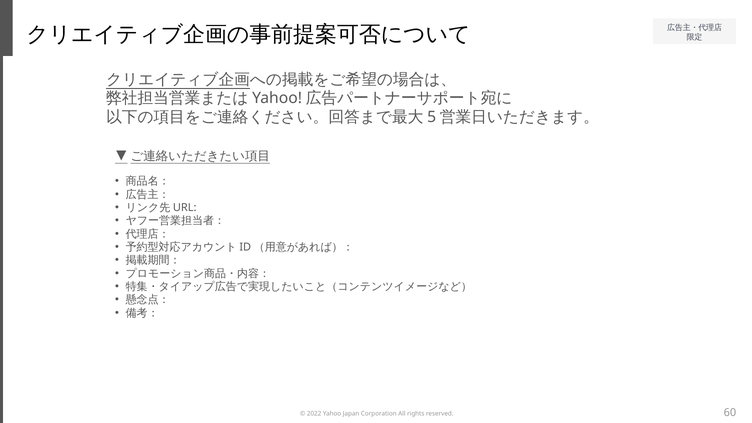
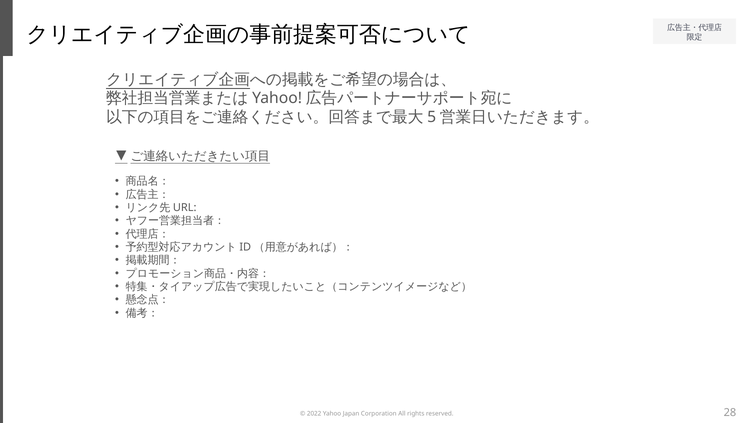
60: 60 -> 28
